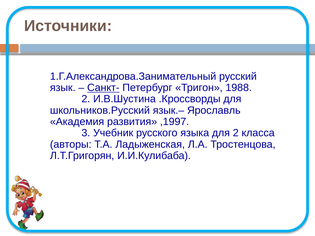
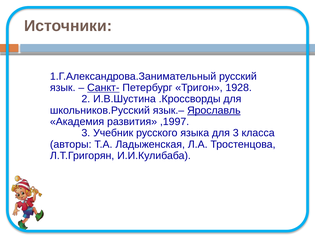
1988: 1988 -> 1928
Ярославль underline: none -> present
для 2: 2 -> 3
